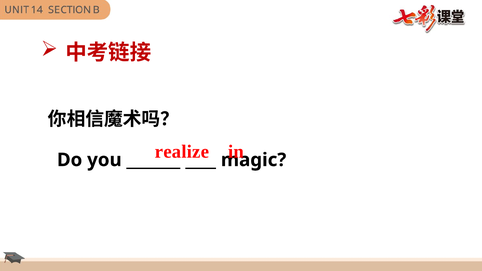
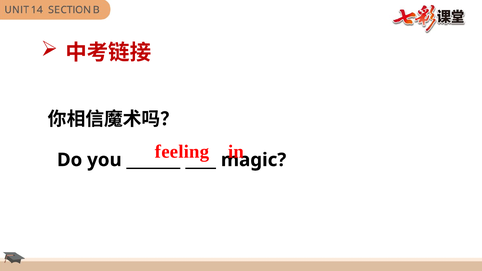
realize: realize -> feeling
